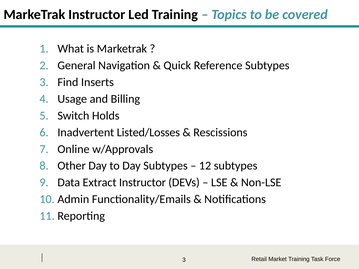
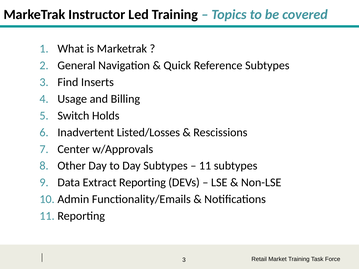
Online: Online -> Center
12: 12 -> 11
Extract Instructor: Instructor -> Reporting
